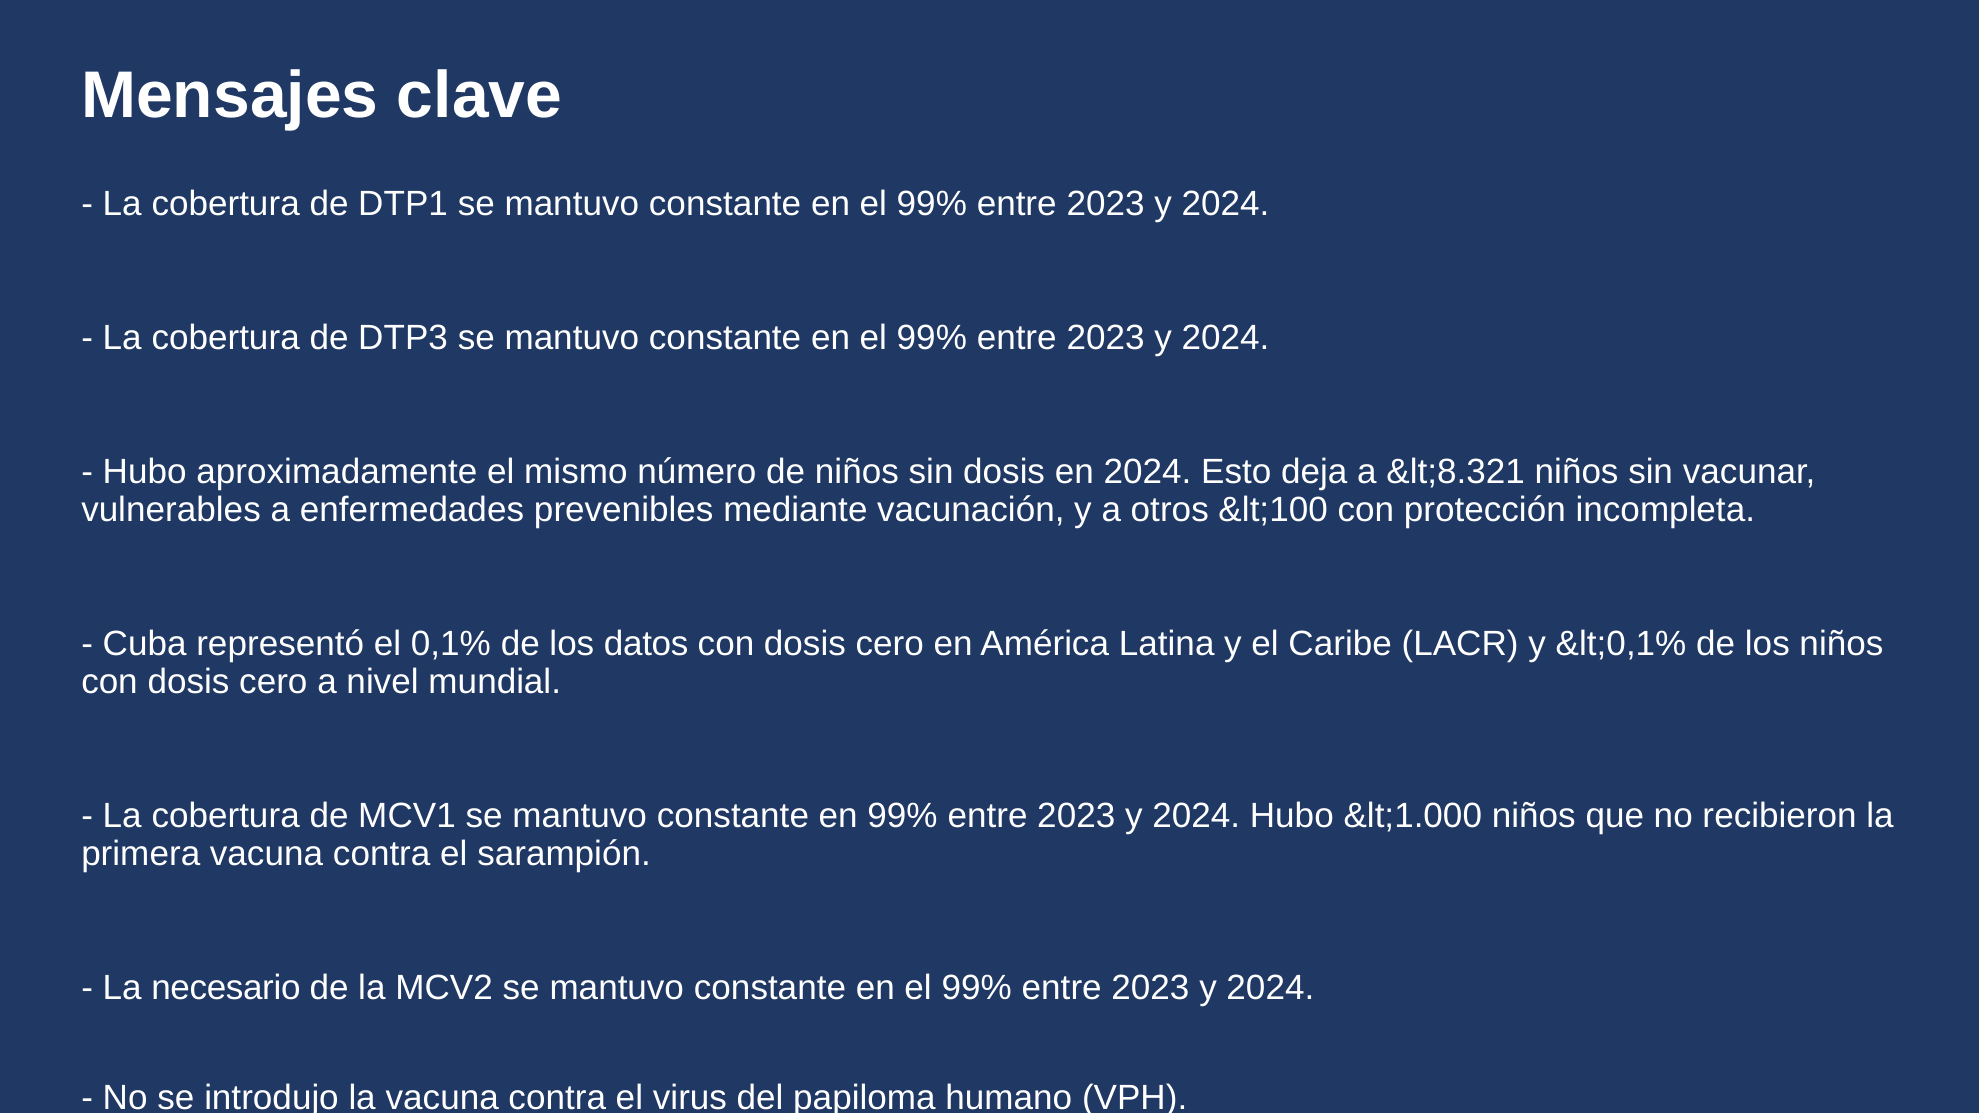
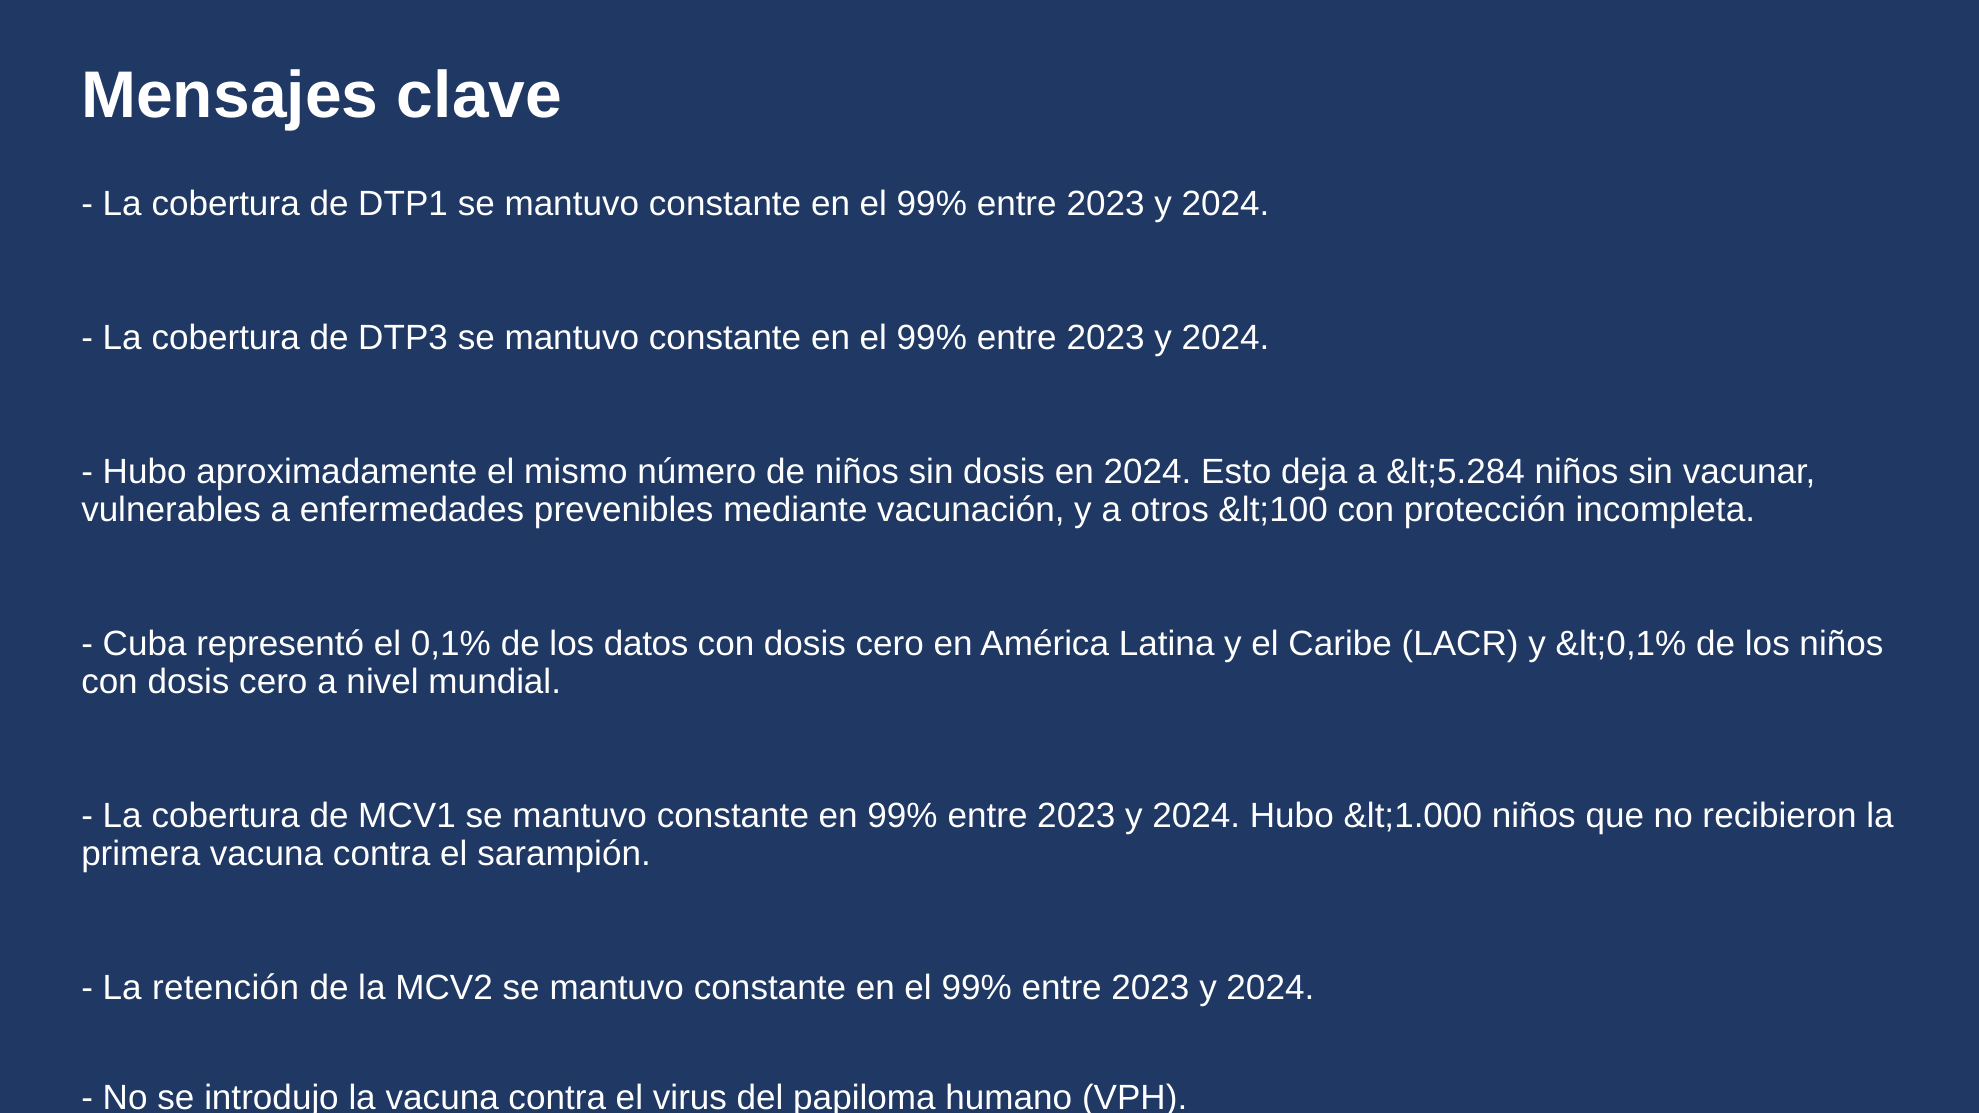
&lt;8.321: &lt;8.321 -> &lt;5.284
necesario: necesario -> retención
